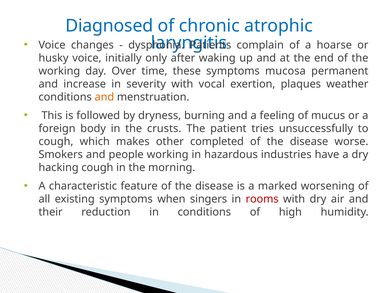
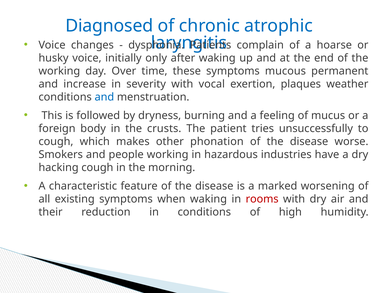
mucosa: mucosa -> mucous
and at (104, 97) colour: orange -> blue
completed: completed -> phonation
when singers: singers -> waking
